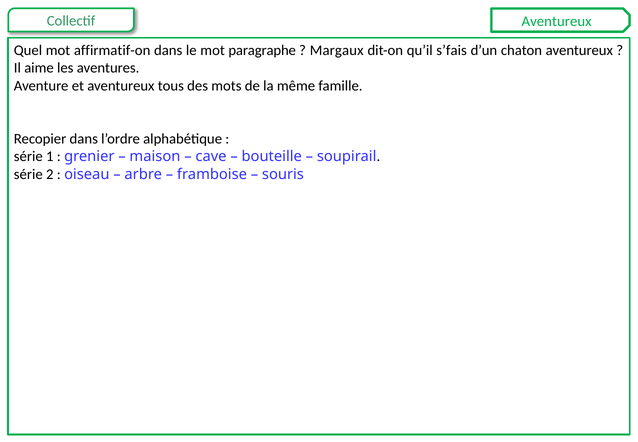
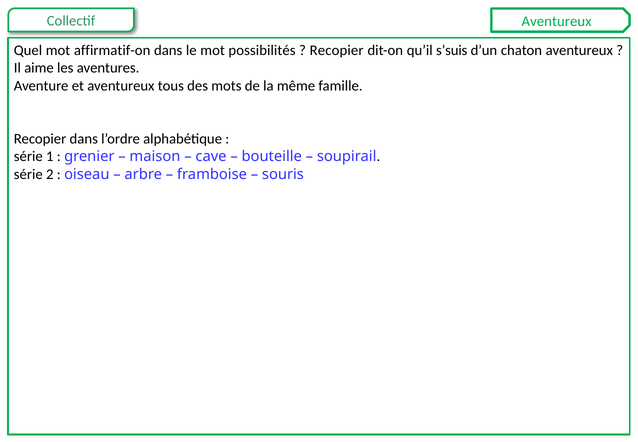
paragraphe: paragraphe -> possibilités
Margaux at (337, 50): Margaux -> Recopier
s’fais: s’fais -> s’suis
